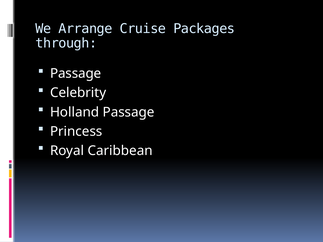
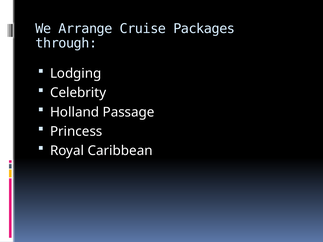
Passage at (76, 74): Passage -> Lodging
